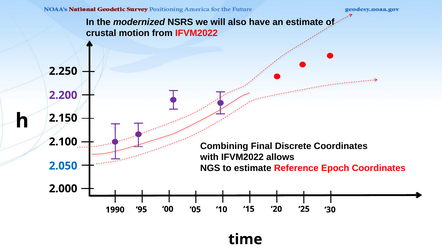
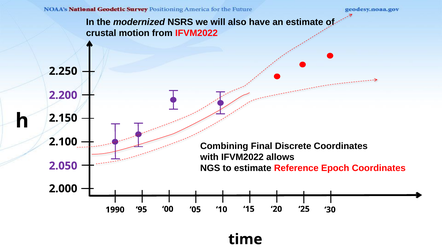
2.050 colour: blue -> purple
